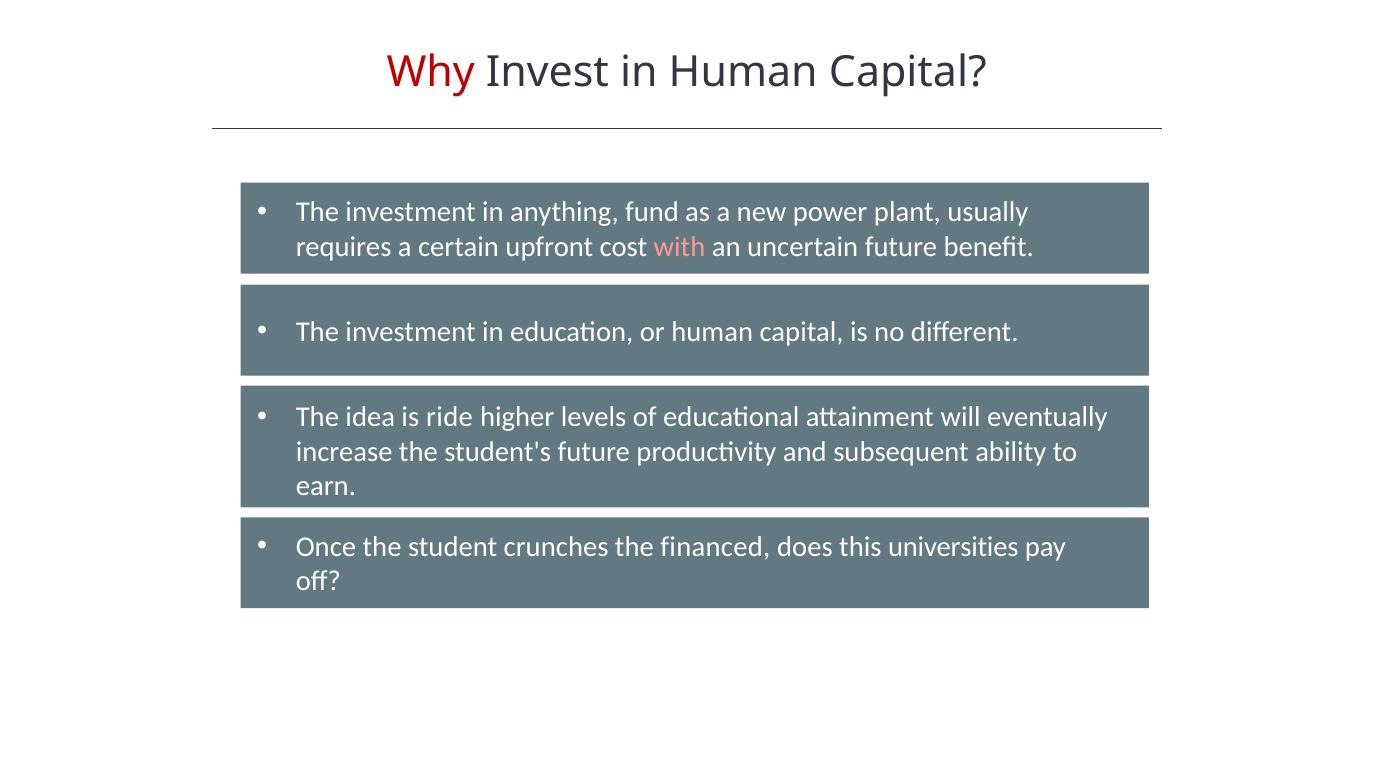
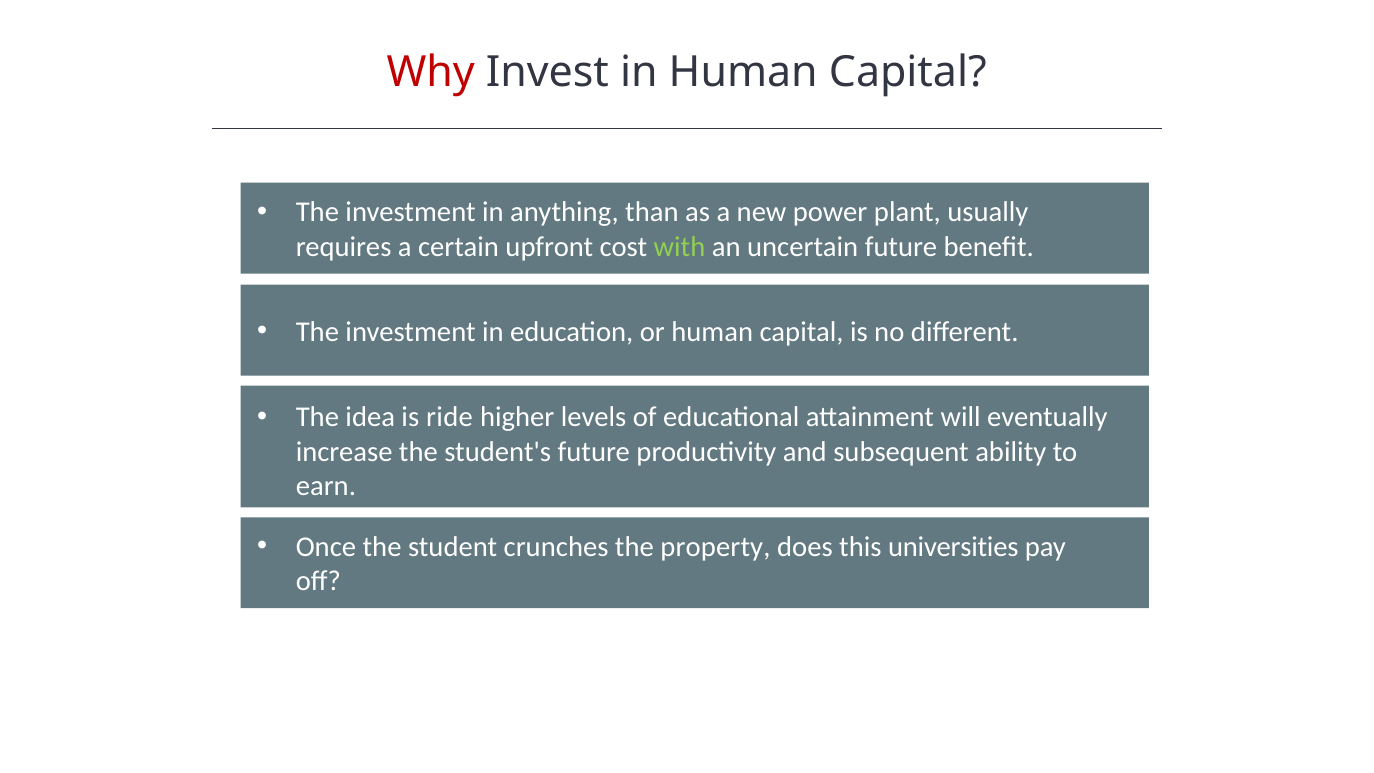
fund: fund -> than
with colour: pink -> light green
financed: financed -> property
